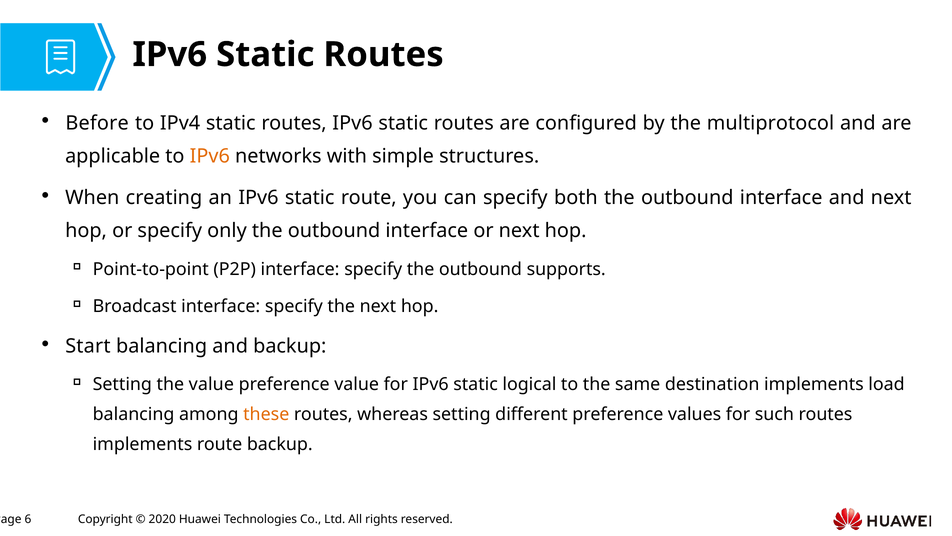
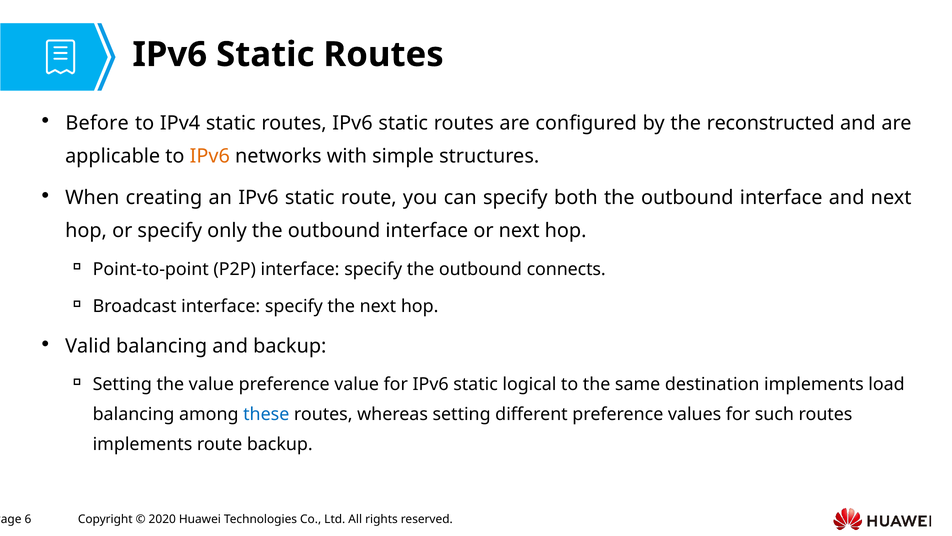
multiprotocol: multiprotocol -> reconstructed
supports: supports -> connects
Start: Start -> Valid
these colour: orange -> blue
